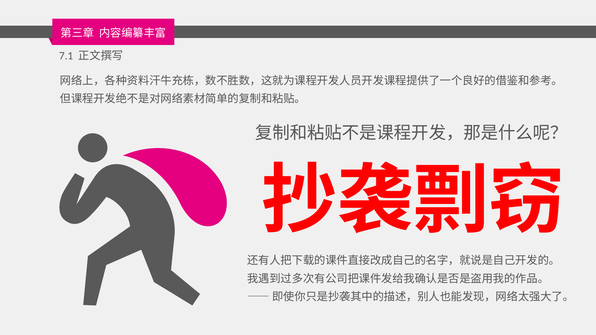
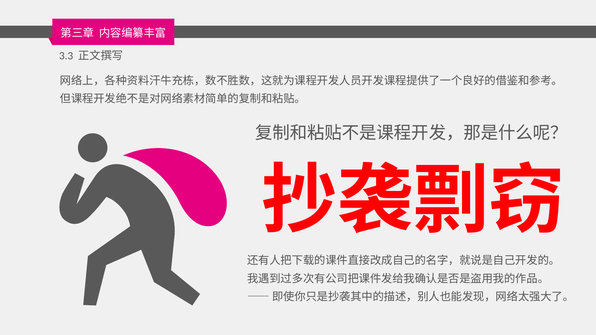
7.1: 7.1 -> 3.3
